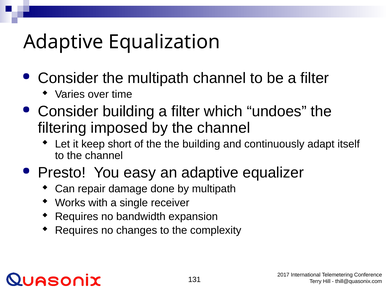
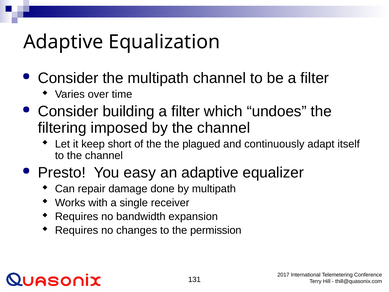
the building: building -> plagued
complexity: complexity -> permission
